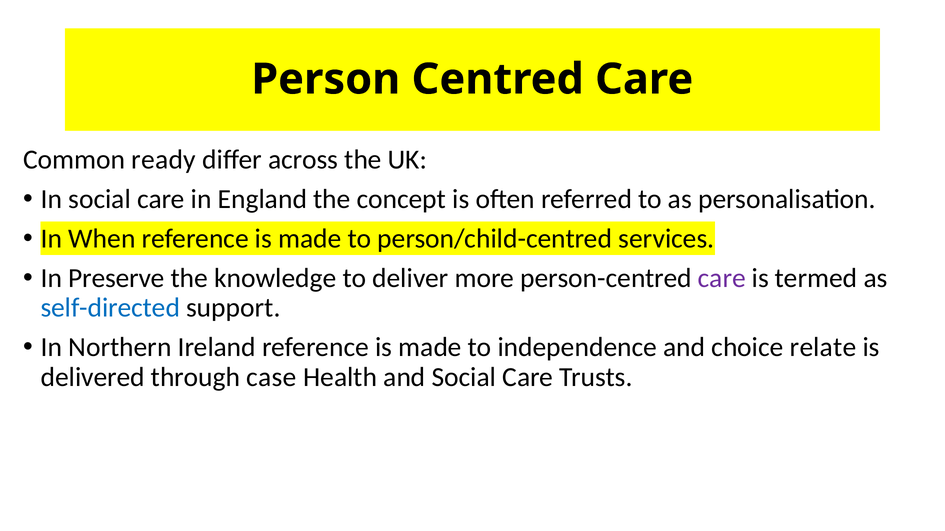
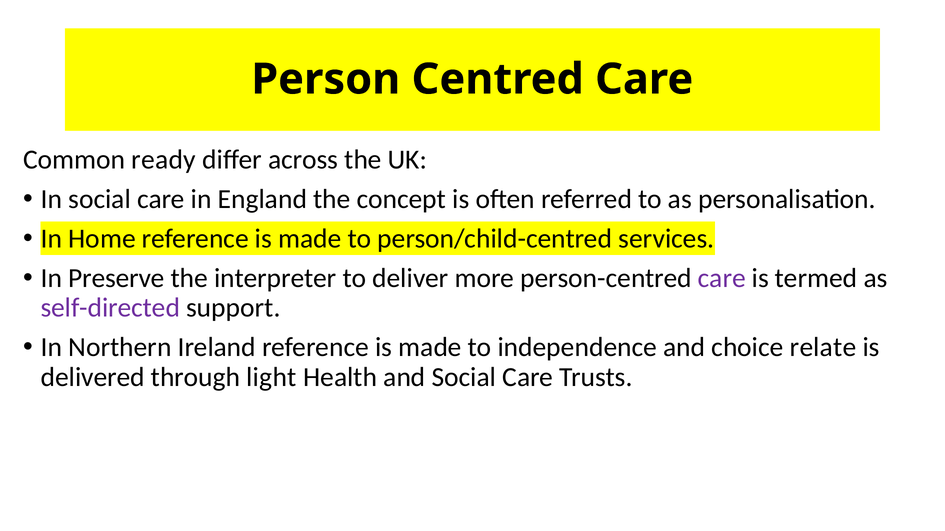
When: When -> Home
knowledge: knowledge -> interpreter
self-directed colour: blue -> purple
case: case -> light
